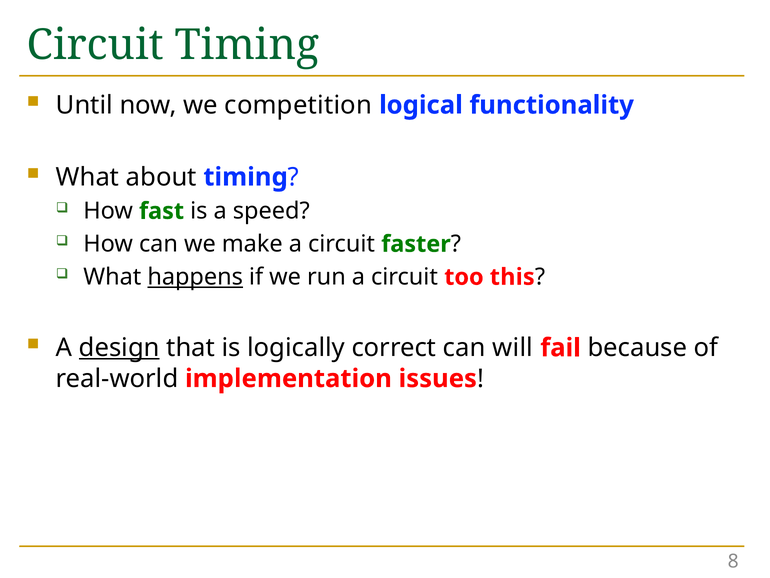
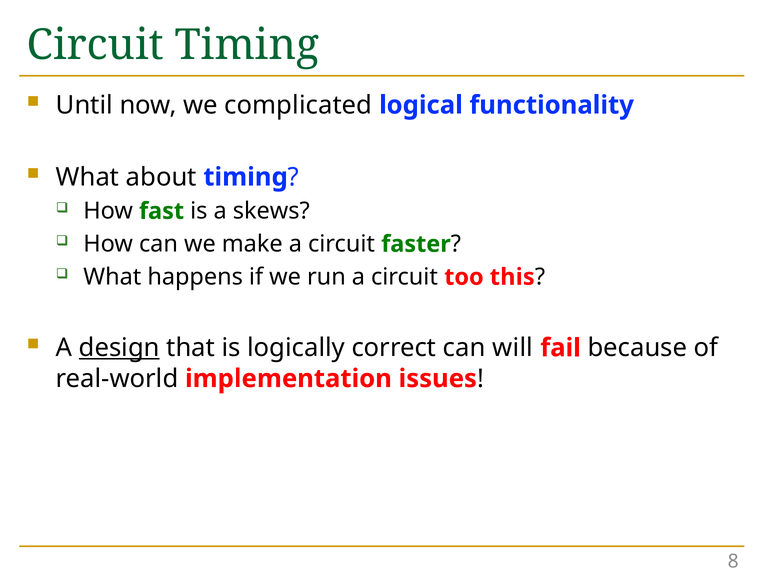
competition: competition -> complicated
speed: speed -> skews
happens underline: present -> none
